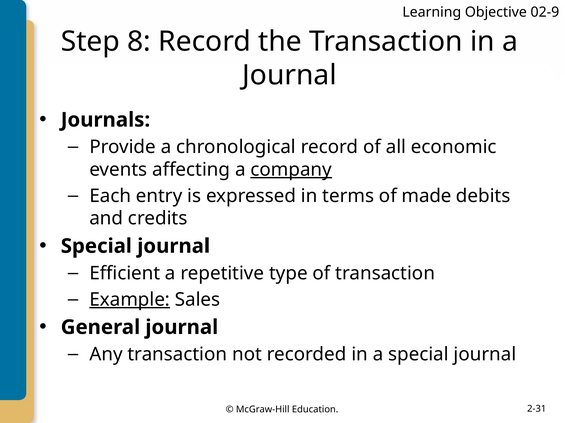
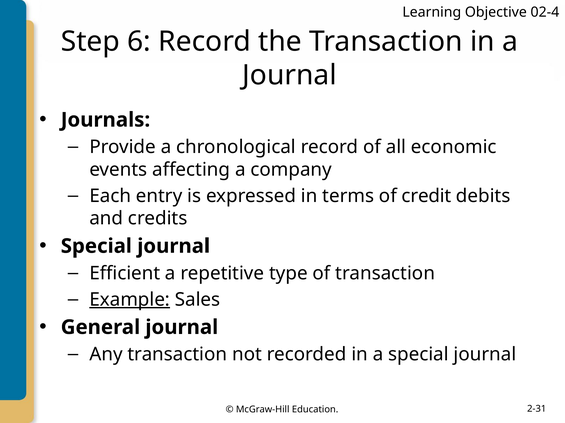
02-9: 02-9 -> 02-4
8: 8 -> 6
company underline: present -> none
made: made -> credit
